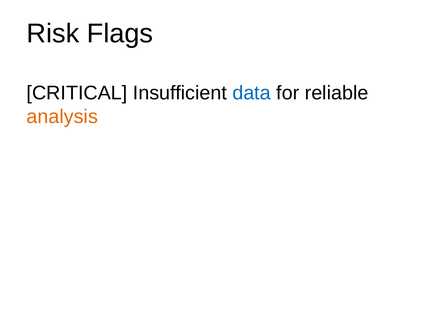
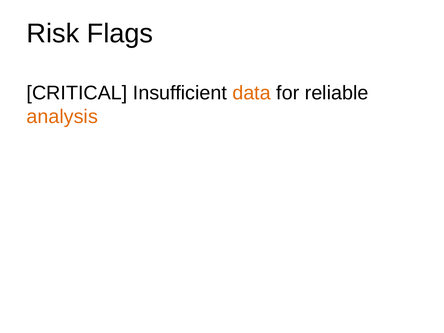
data colour: blue -> orange
